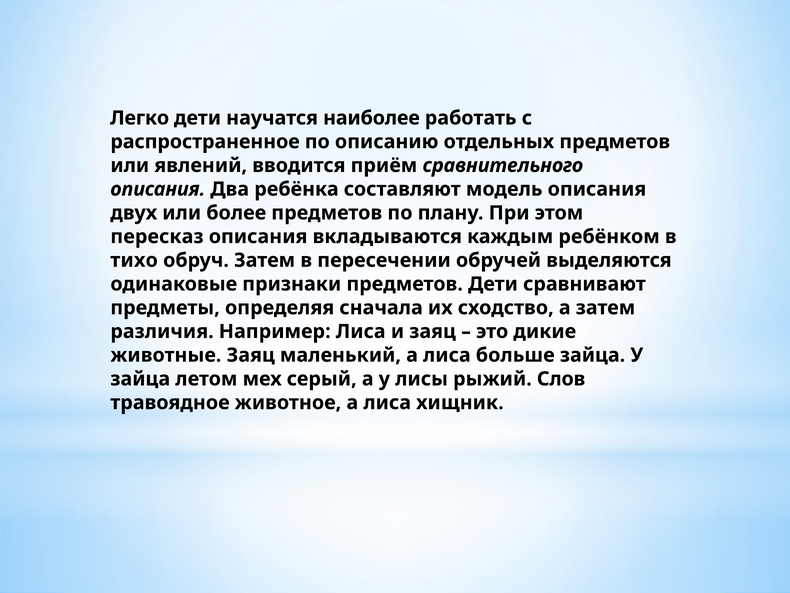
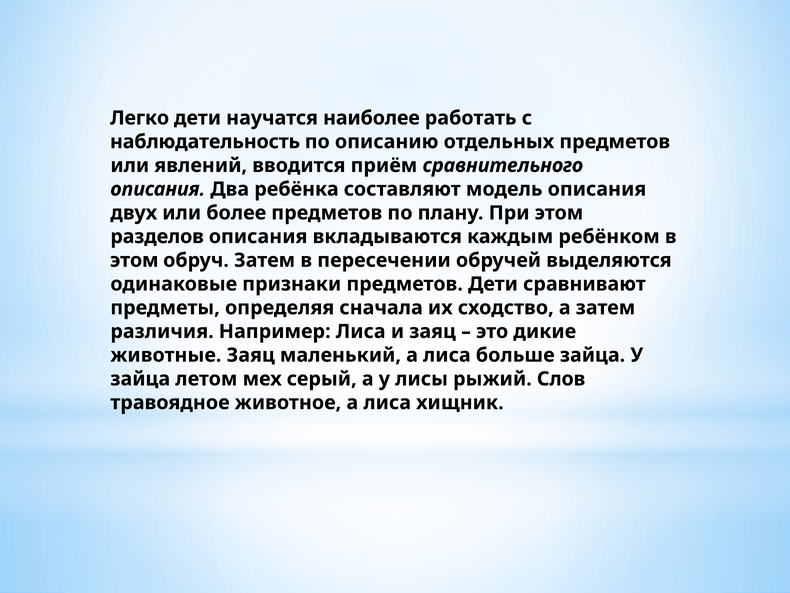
распространенное: распространенное -> наблюдательность
пересказ: пересказ -> разделов
тихо at (134, 260): тихо -> этом
